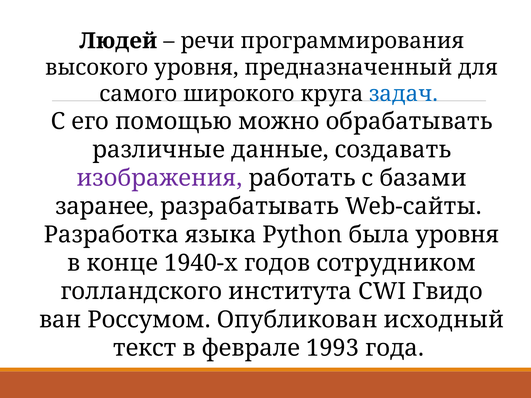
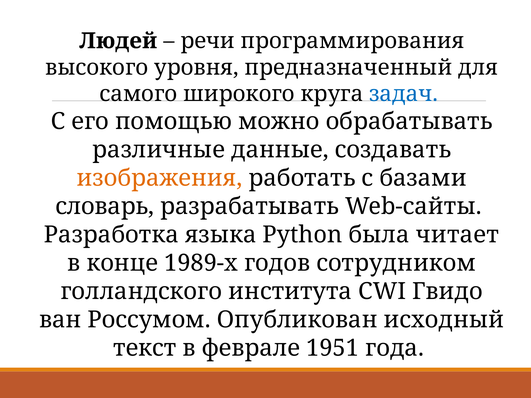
изображения colour: purple -> orange
заранее: заранее -> словарь
была уровня: уровня -> читает
1940-х: 1940-х -> 1989-х
1993: 1993 -> 1951
